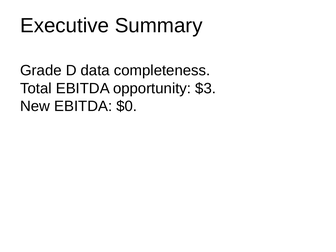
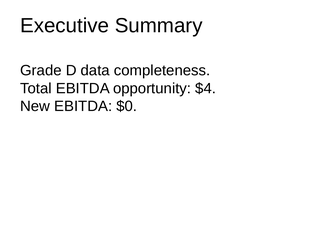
$3: $3 -> $4
